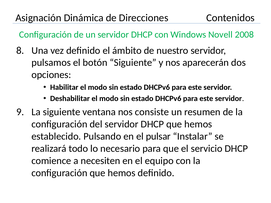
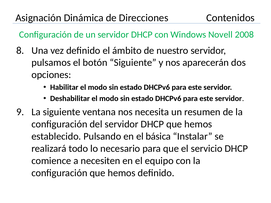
consiste: consiste -> necesita
pulsar: pulsar -> básica
